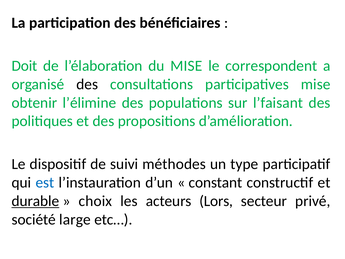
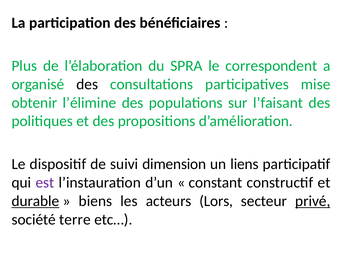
Doit: Doit -> Plus
du MISE: MISE -> SPRA
méthodes: méthodes -> dimension
type: type -> liens
est colour: blue -> purple
choix: choix -> biens
privé underline: none -> present
large: large -> terre
